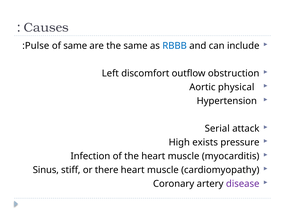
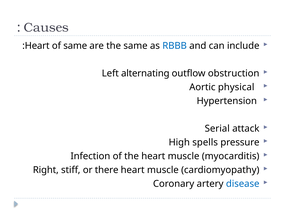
Pulse at (37, 46): Pulse -> Heart
discomfort: discomfort -> alternating
exists: exists -> spells
Sinus: Sinus -> Right
disease colour: purple -> blue
